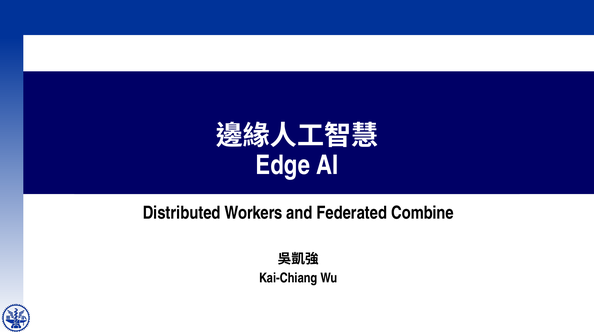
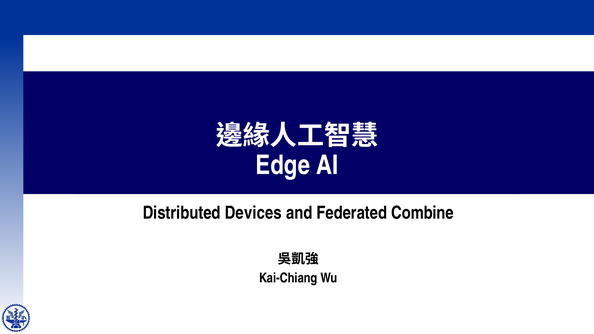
Workers: Workers -> Devices
